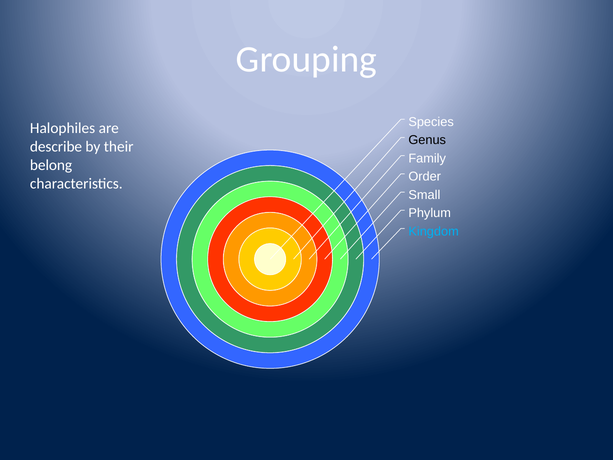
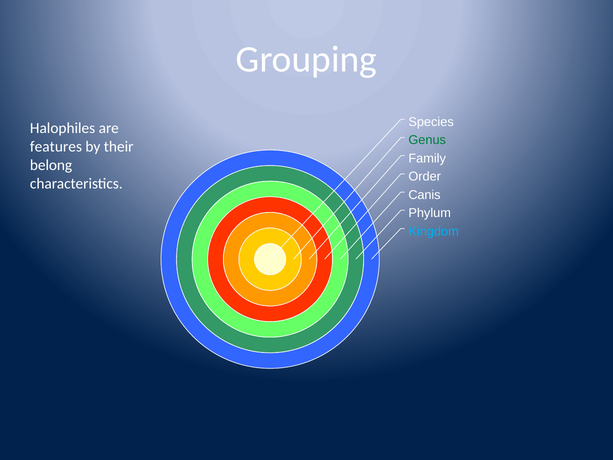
Genus colour: black -> green
describe: describe -> features
Small: Small -> Canis
